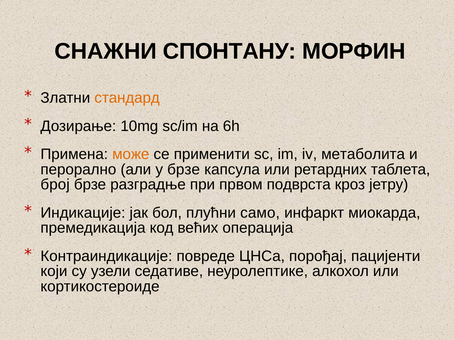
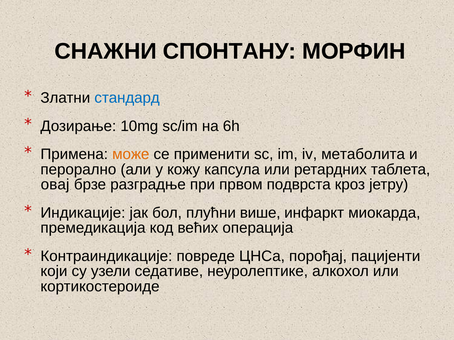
стандард colour: orange -> blue
у брзе: брзе -> кожу
број: број -> овај
само: само -> више
